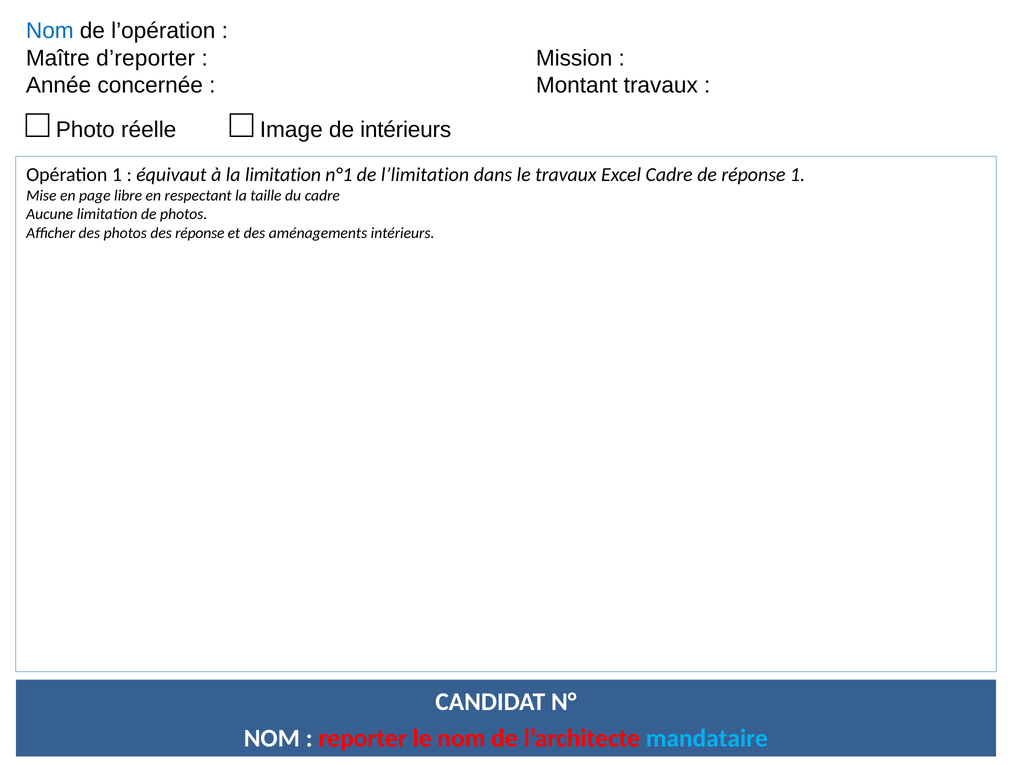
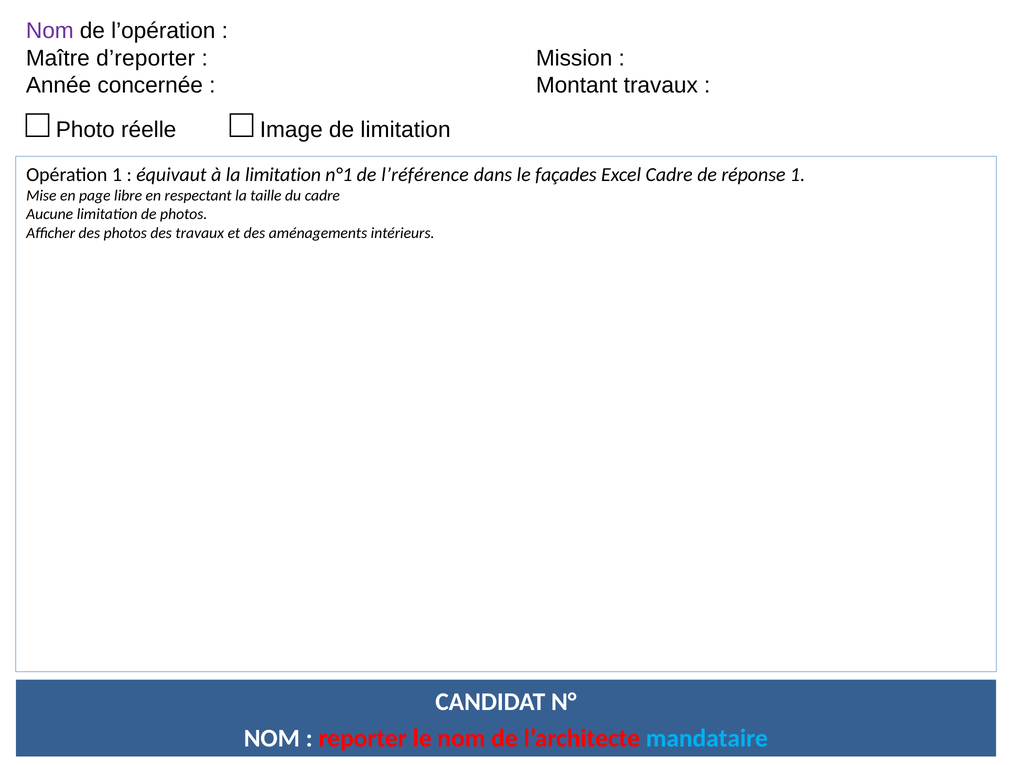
Nom at (50, 31) colour: blue -> purple
de intérieurs: intérieurs -> limitation
l’limitation: l’limitation -> l’référence
le travaux: travaux -> façades
des réponse: réponse -> travaux
